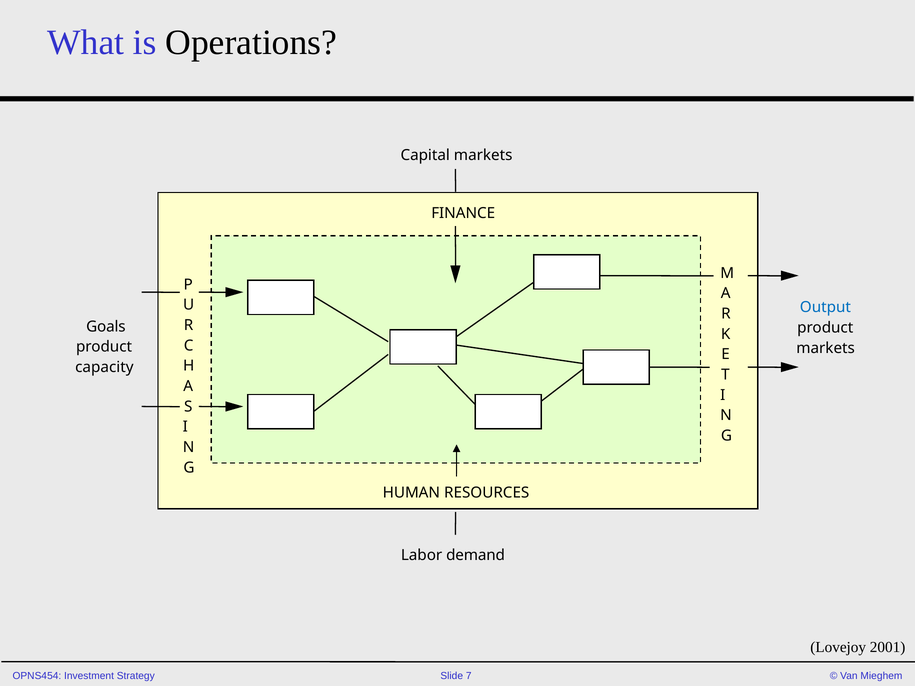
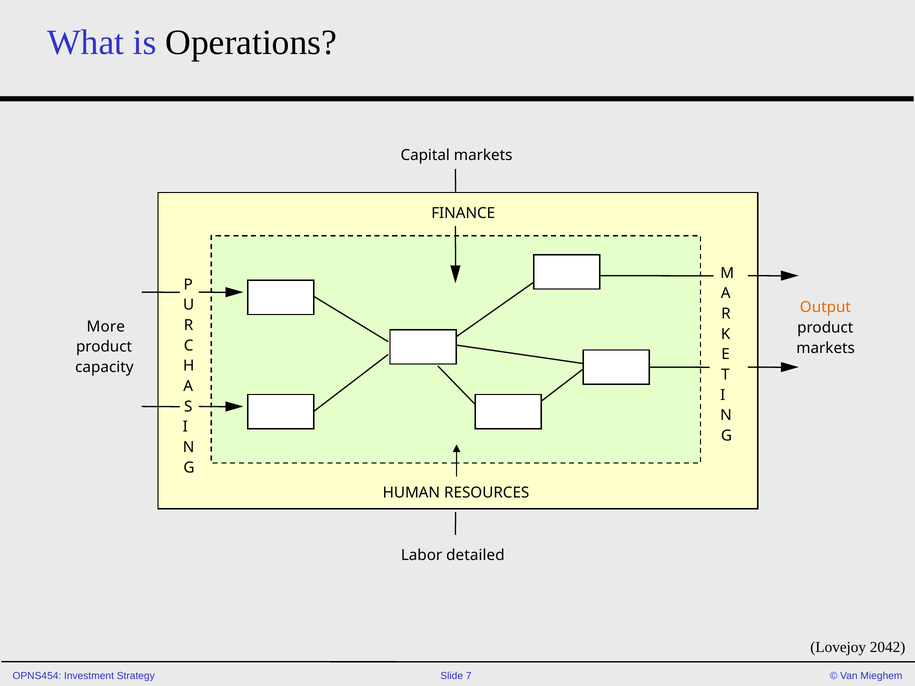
Output colour: blue -> orange
Goals: Goals -> More
demand: demand -> detailed
2001: 2001 -> 2042
